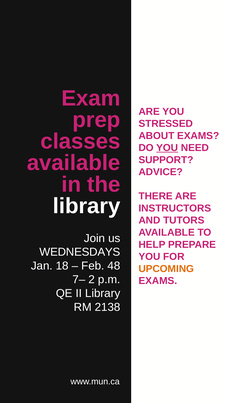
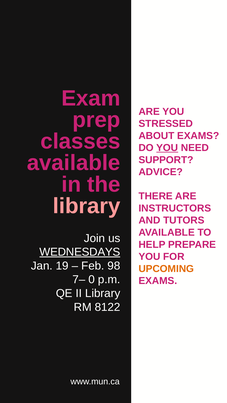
library at (87, 206) colour: white -> pink
WEDNESDAYS underline: none -> present
18: 18 -> 19
48: 48 -> 98
2: 2 -> 0
2138: 2138 -> 8122
